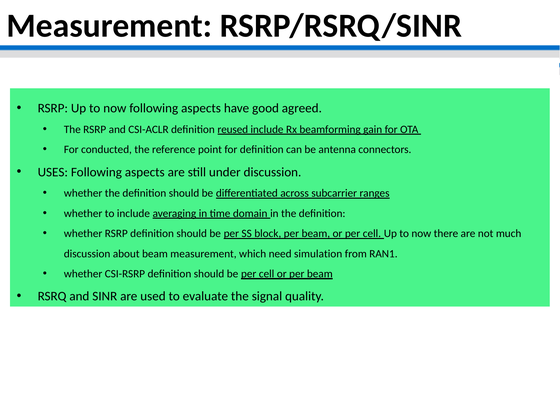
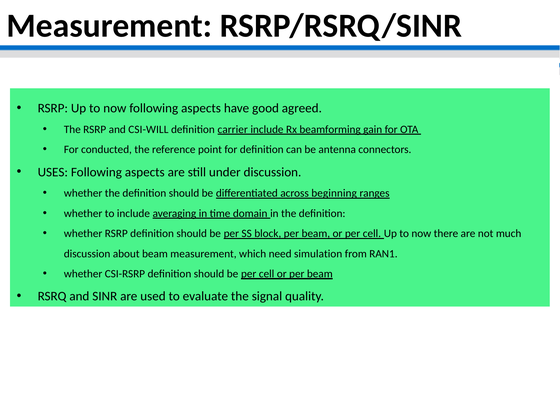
CSI-ACLR: CSI-ACLR -> CSI-WILL
reused: reused -> carrier
subcarrier: subcarrier -> beginning
